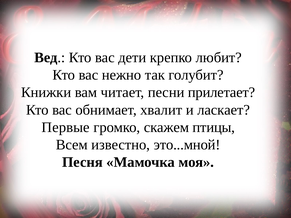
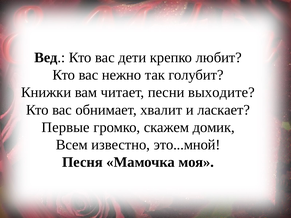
прилетает: прилетает -> выходите
птицы: птицы -> домик
